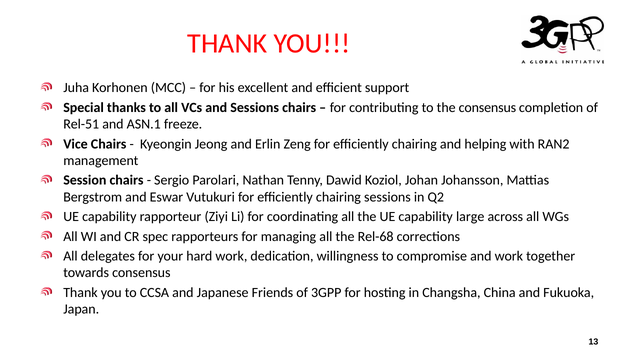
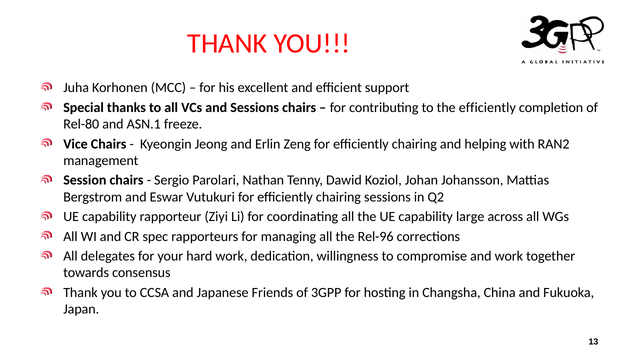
the consensus: consensus -> efficiently
Rel-51: Rel-51 -> Rel-80
Rel-68: Rel-68 -> Rel-96
